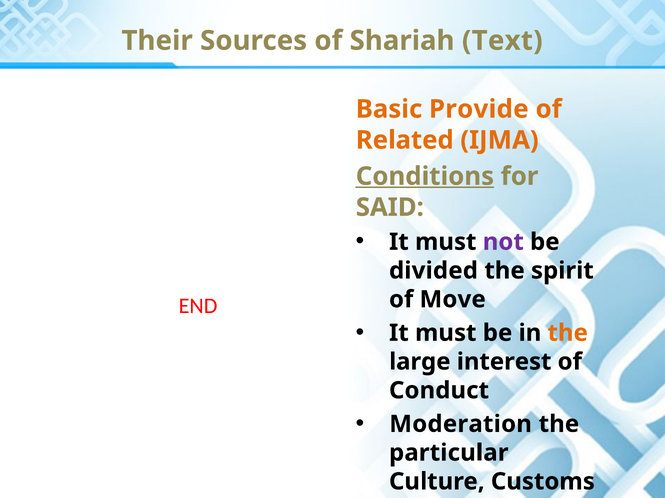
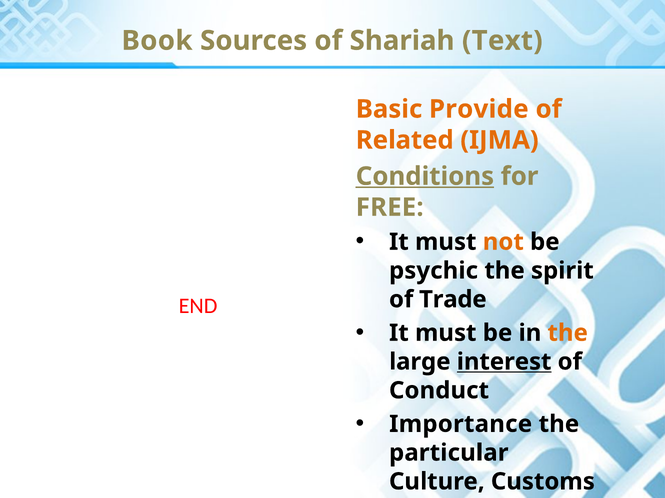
Their: Their -> Book
SAID: SAID -> FREE
not colour: purple -> orange
divided: divided -> psychic
Move: Move -> Trade
interest underline: none -> present
Moderation: Moderation -> Importance
